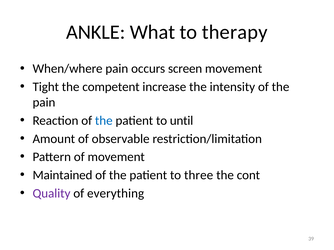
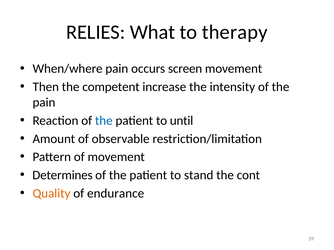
ANKLE: ANKLE -> RELIES
Tight: Tight -> Then
Maintained: Maintained -> Determines
three: three -> stand
Quality colour: purple -> orange
everything: everything -> endurance
